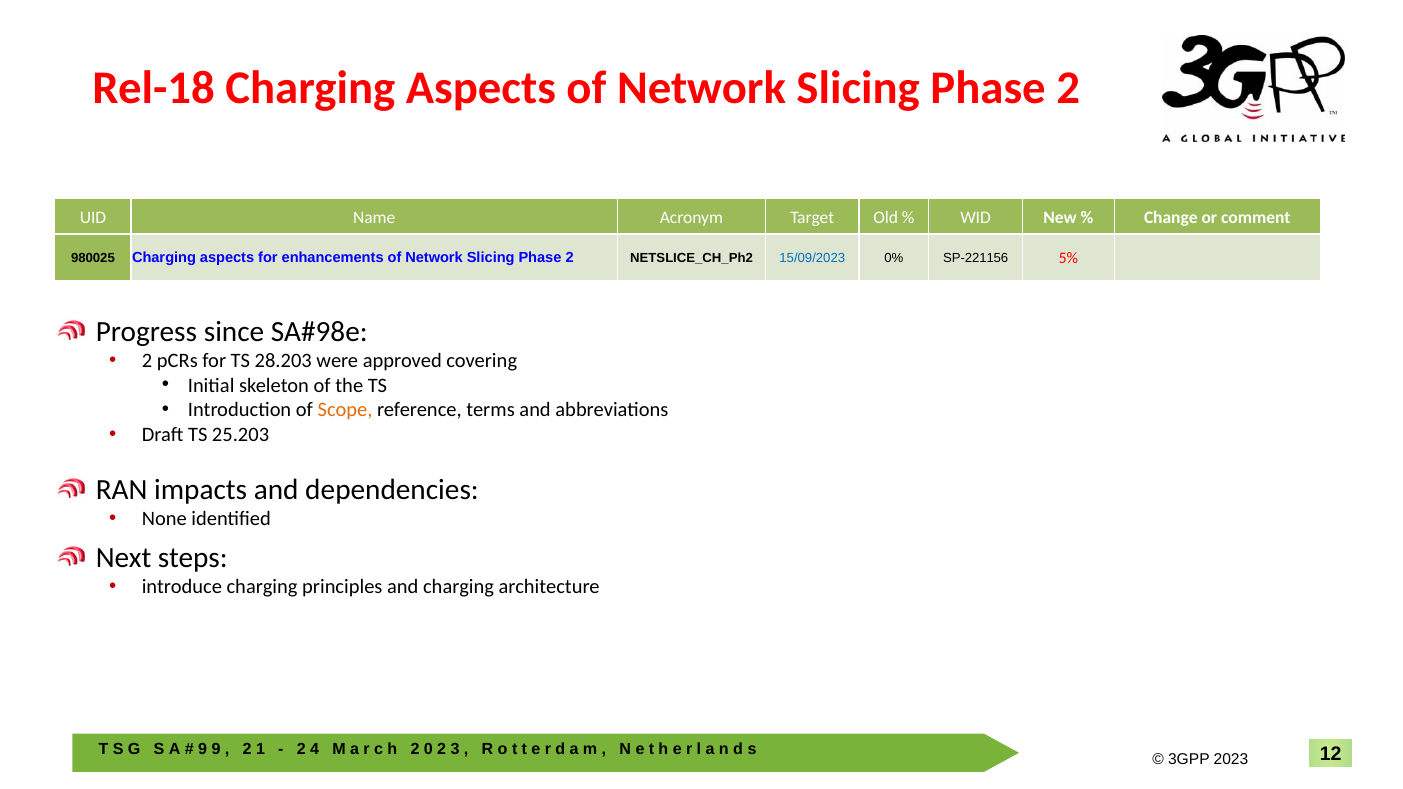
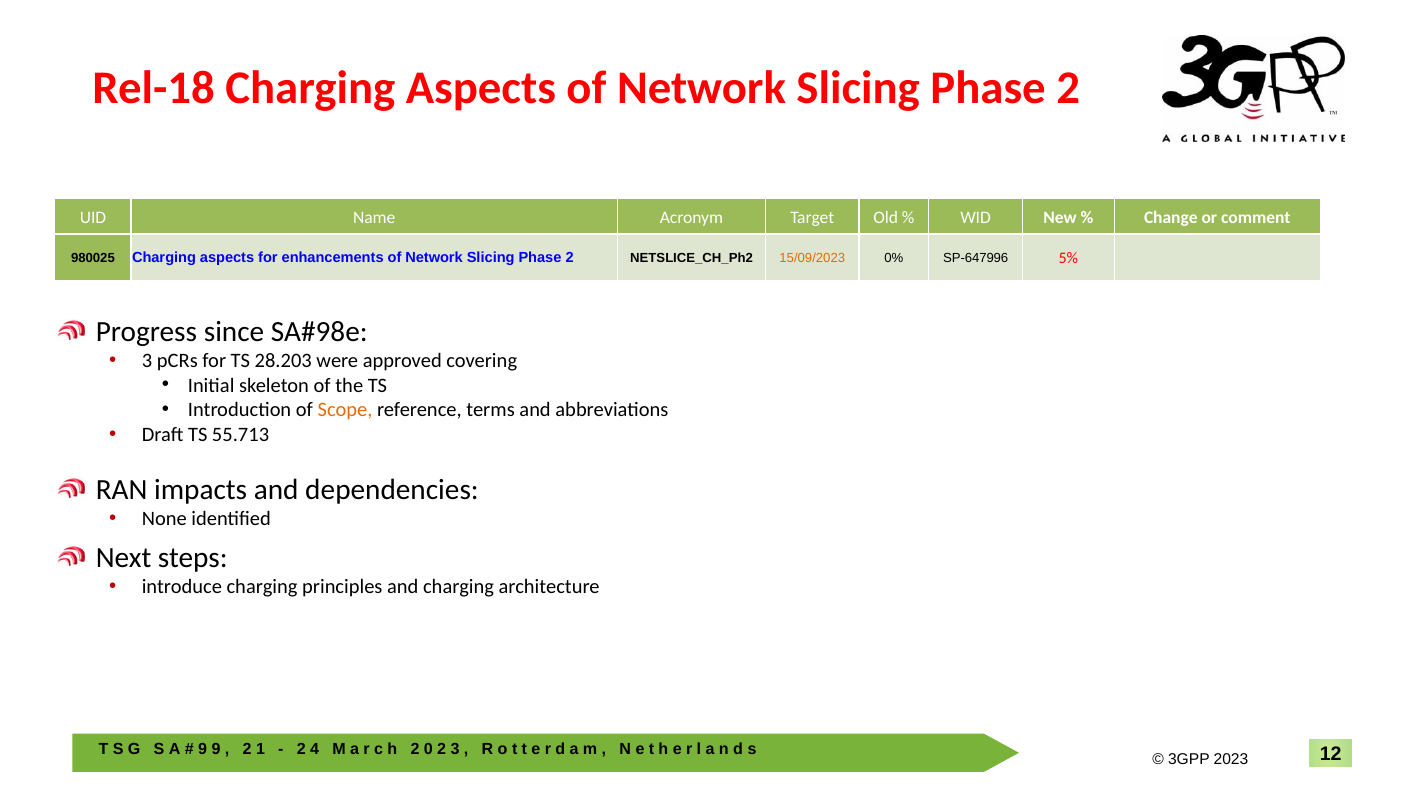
15/09/2023 colour: blue -> orange
SP-221156: SP-221156 -> SP-647996
2 at (147, 361): 2 -> 3
25.203: 25.203 -> 55.713
